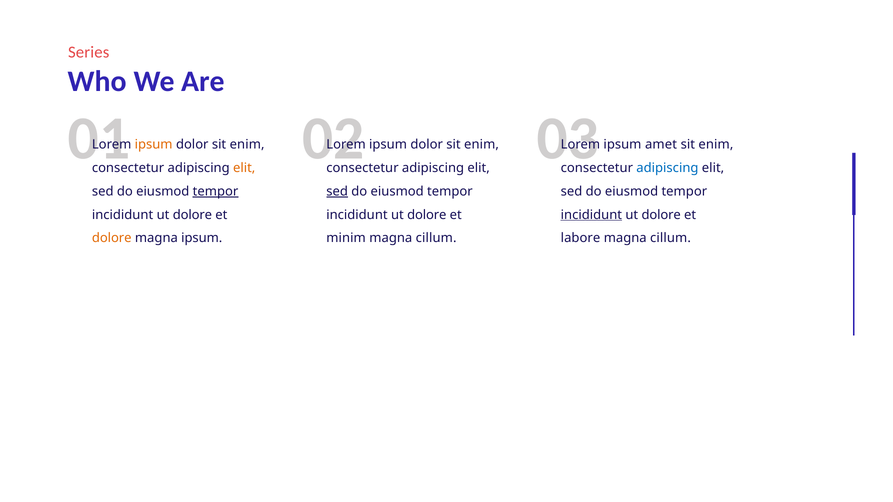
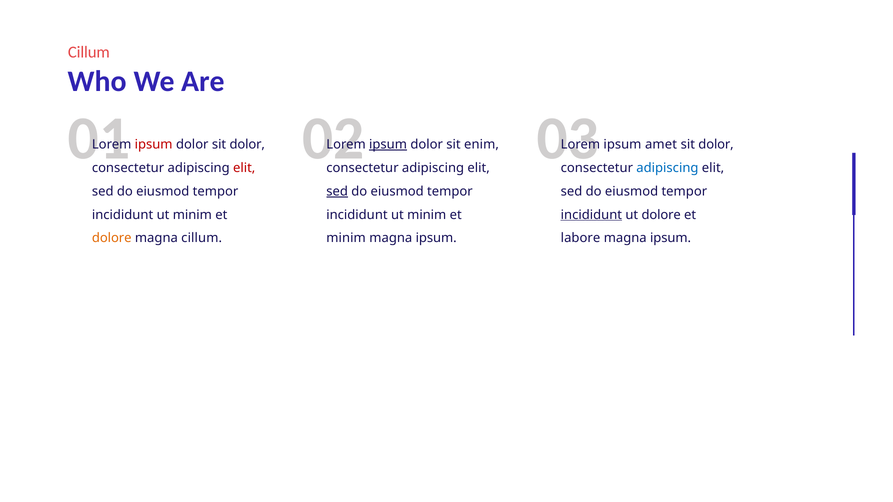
Series at (89, 52): Series -> Cillum
ipsum at (154, 145) colour: orange -> red
enim at (247, 145): enim -> dolor
ipsum at (388, 145) underline: none -> present
enim at (716, 145): enim -> dolor
elit at (244, 168) colour: orange -> red
tempor at (216, 191) underline: present -> none
dolore at (192, 215): dolore -> minim
dolore at (427, 215): dolore -> minim
magna ipsum: ipsum -> cillum
cillum at (436, 238): cillum -> ipsum
cillum at (670, 238): cillum -> ipsum
